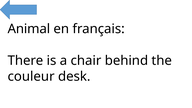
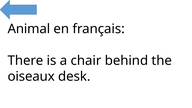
couleur: couleur -> oiseaux
